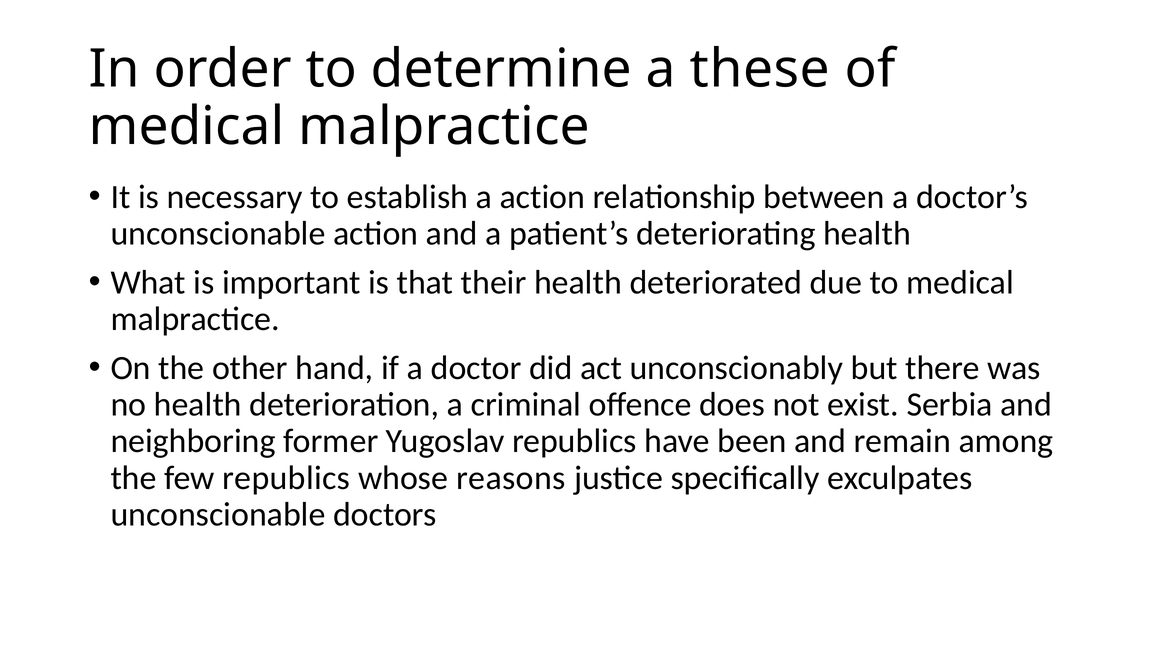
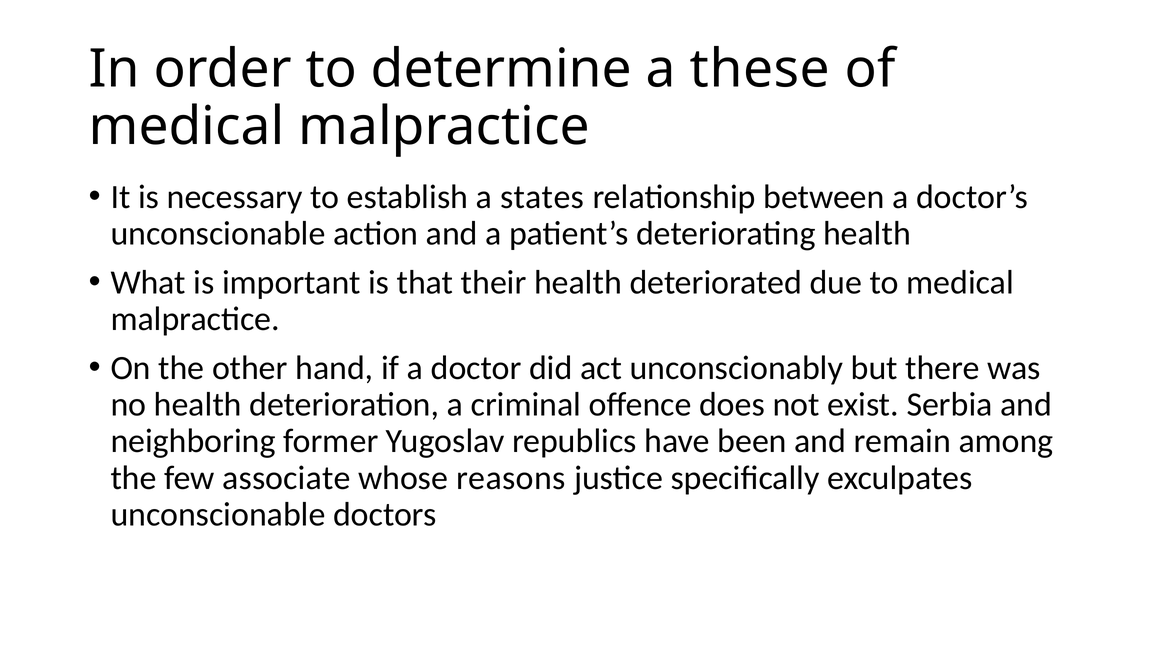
a action: action -> states
few republics: republics -> associate
